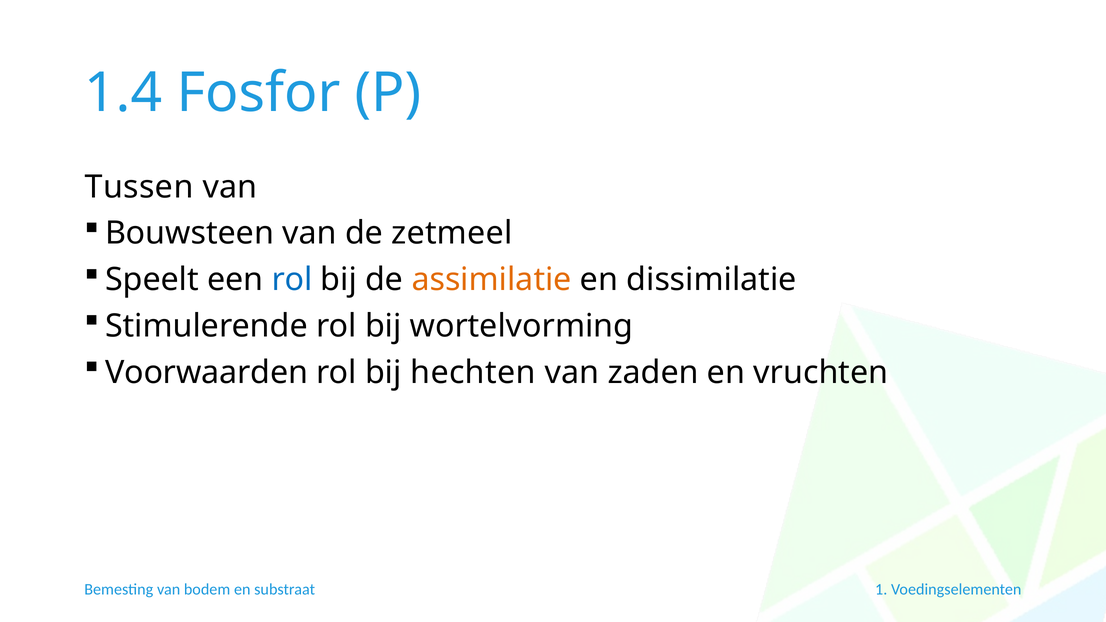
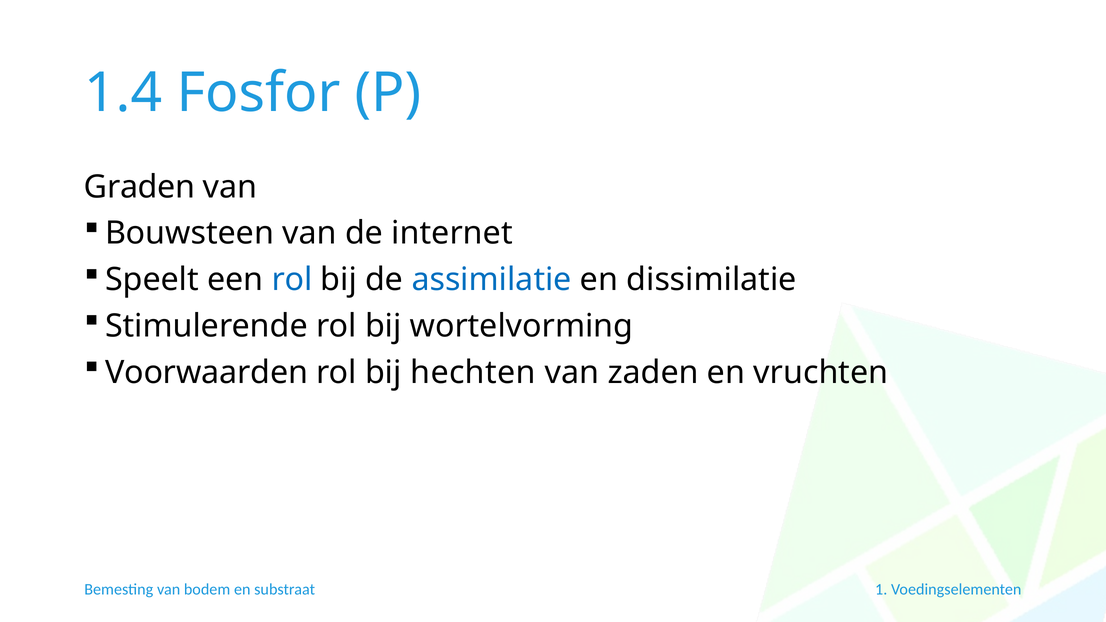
Tussen: Tussen -> Graden
zetmeel: zetmeel -> internet
assimilatie colour: orange -> blue
